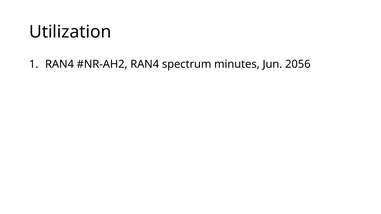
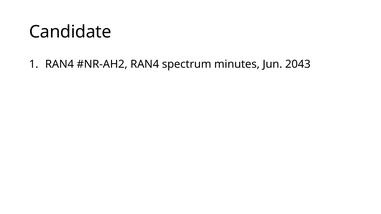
Utilization: Utilization -> Candidate
2056: 2056 -> 2043
